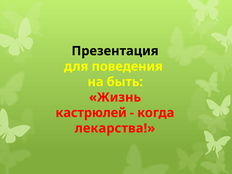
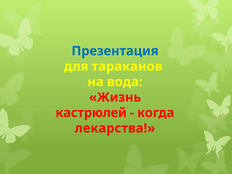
Презентация colour: black -> blue
поведения: поведения -> тараканов
быть: быть -> вода
